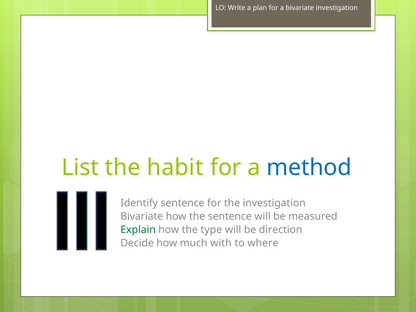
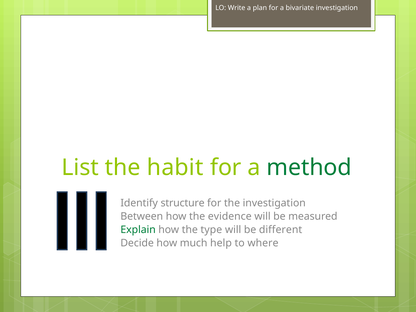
method colour: blue -> green
Identify sentence: sentence -> structure
Bivariate at (142, 216): Bivariate -> Between
the sentence: sentence -> evidence
direction: direction -> different
with: with -> help
